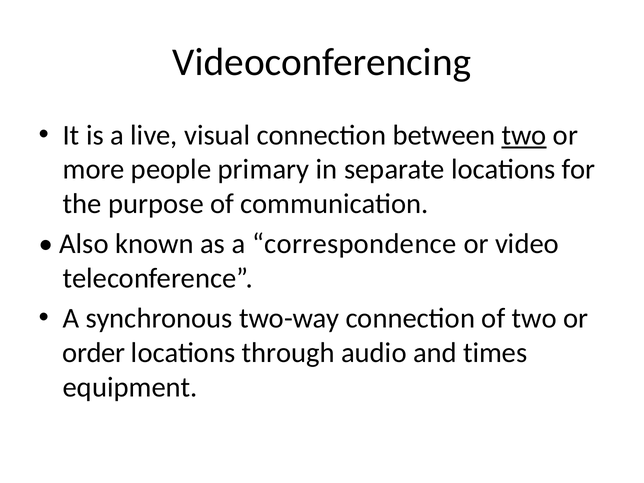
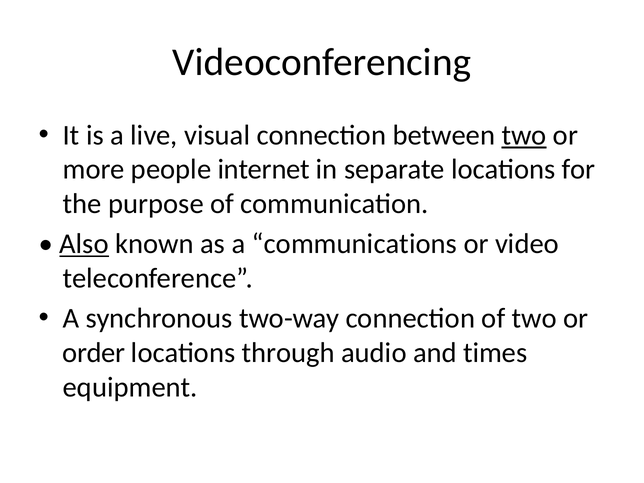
primary: primary -> internet
Also underline: none -> present
correspondence: correspondence -> communications
